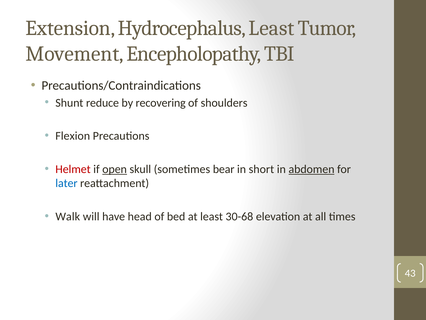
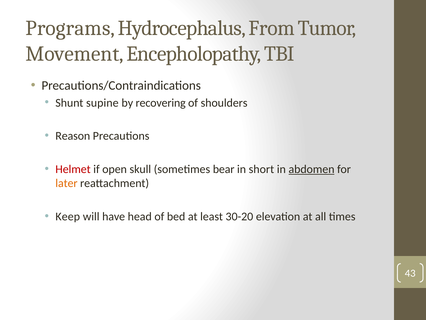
Extension: Extension -> Programs
Hydrocephalus Least: Least -> From
reduce: reduce -> supine
Flexion: Flexion -> Reason
open underline: present -> none
later colour: blue -> orange
Walk: Walk -> Keep
30-68: 30-68 -> 30-20
